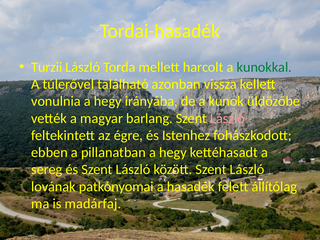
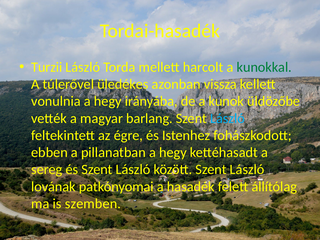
található: található -> üledékes
László at (227, 118) colour: pink -> light blue
madárfaj: madárfaj -> szemben
